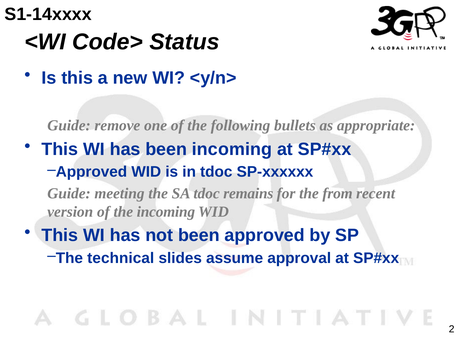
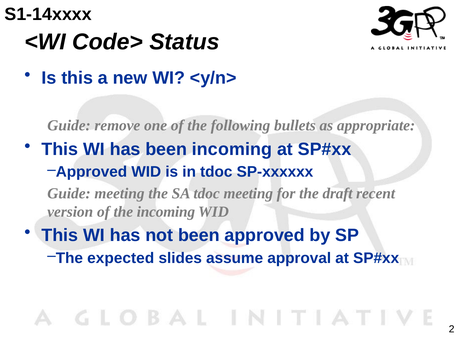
tdoc remains: remains -> meeting
from: from -> draft
technical: technical -> expected
